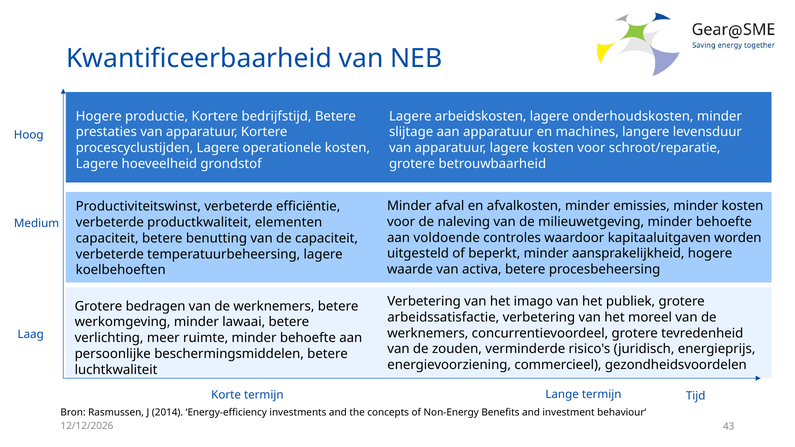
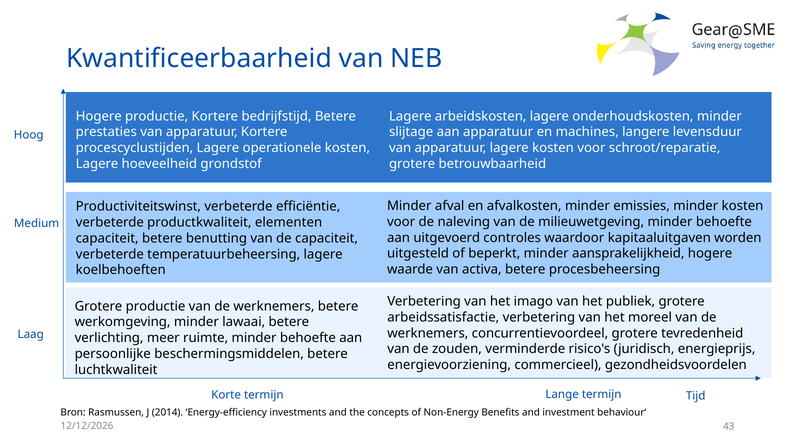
voldoende: voldoende -> uitgevoerd
Grotere bedragen: bedragen -> productie
